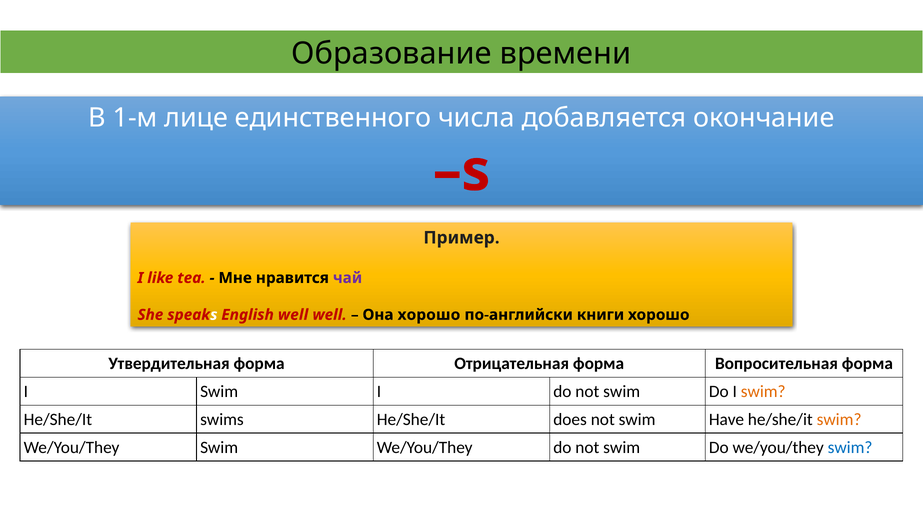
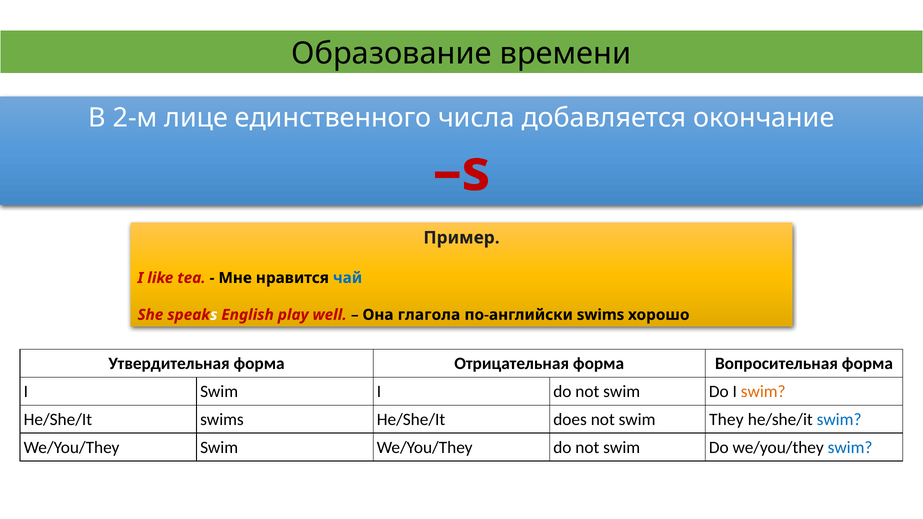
1-м: 1-м -> 2-м
чай colour: purple -> blue
English well: well -> play
Она хорошо: хорошо -> глагола
по-английски книги: книги -> swims
Have: Have -> They
swim at (839, 420) colour: orange -> blue
